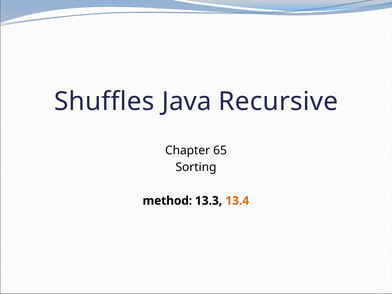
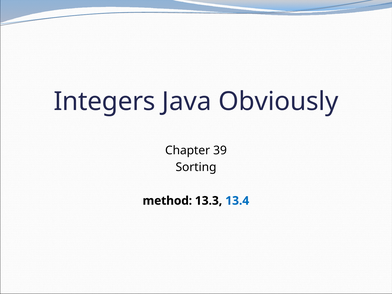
Shuffles: Shuffles -> Integers
Recursive: Recursive -> Obviously
65: 65 -> 39
13.4 colour: orange -> blue
